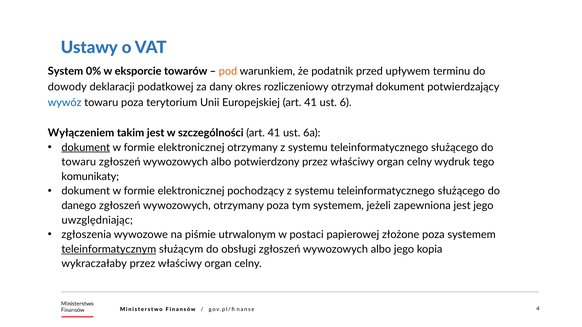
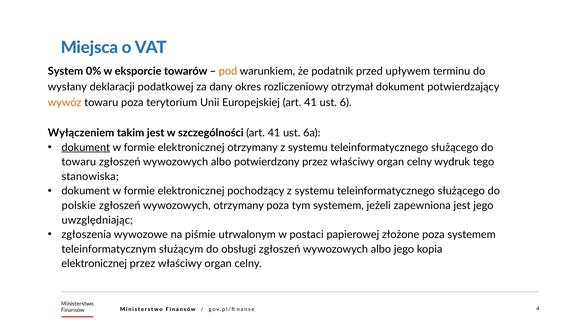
Ustawy: Ustawy -> Miejsca
dowody: dowody -> wysłany
wywóz colour: blue -> orange
komunikaty: komunikaty -> stanowiska
danego: danego -> polskie
teleinformatycznym underline: present -> none
wykraczałaby at (94, 264): wykraczałaby -> elektronicznej
